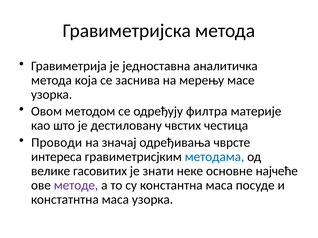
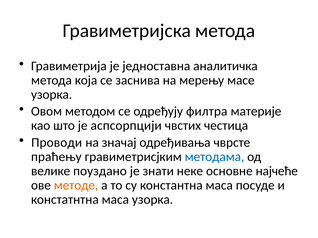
дестиловану: дестиловану -> аспсорпцији
интереса: интереса -> праћењу
гасовитих: гасовитих -> поуздано
методе colour: purple -> orange
